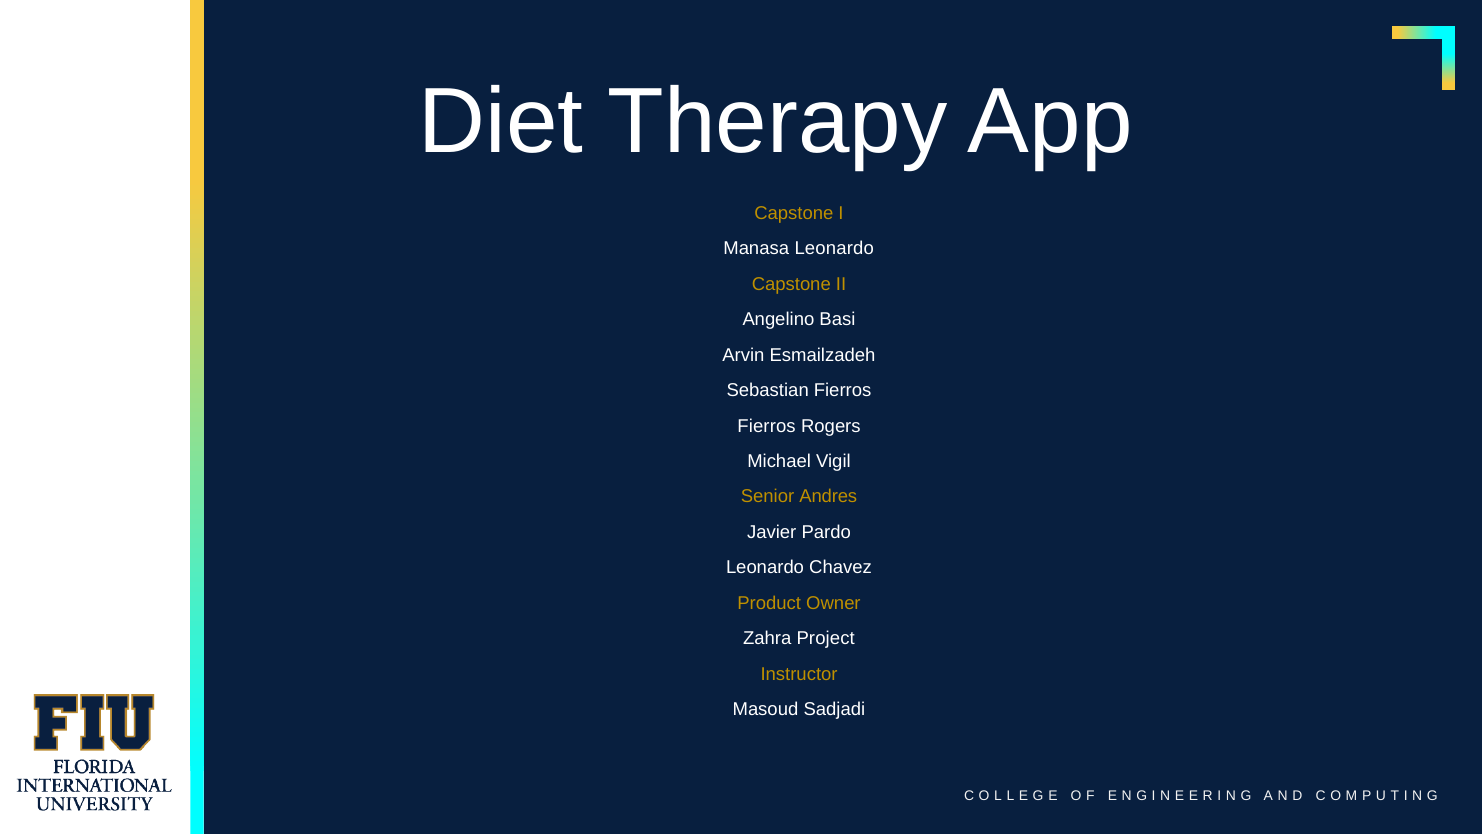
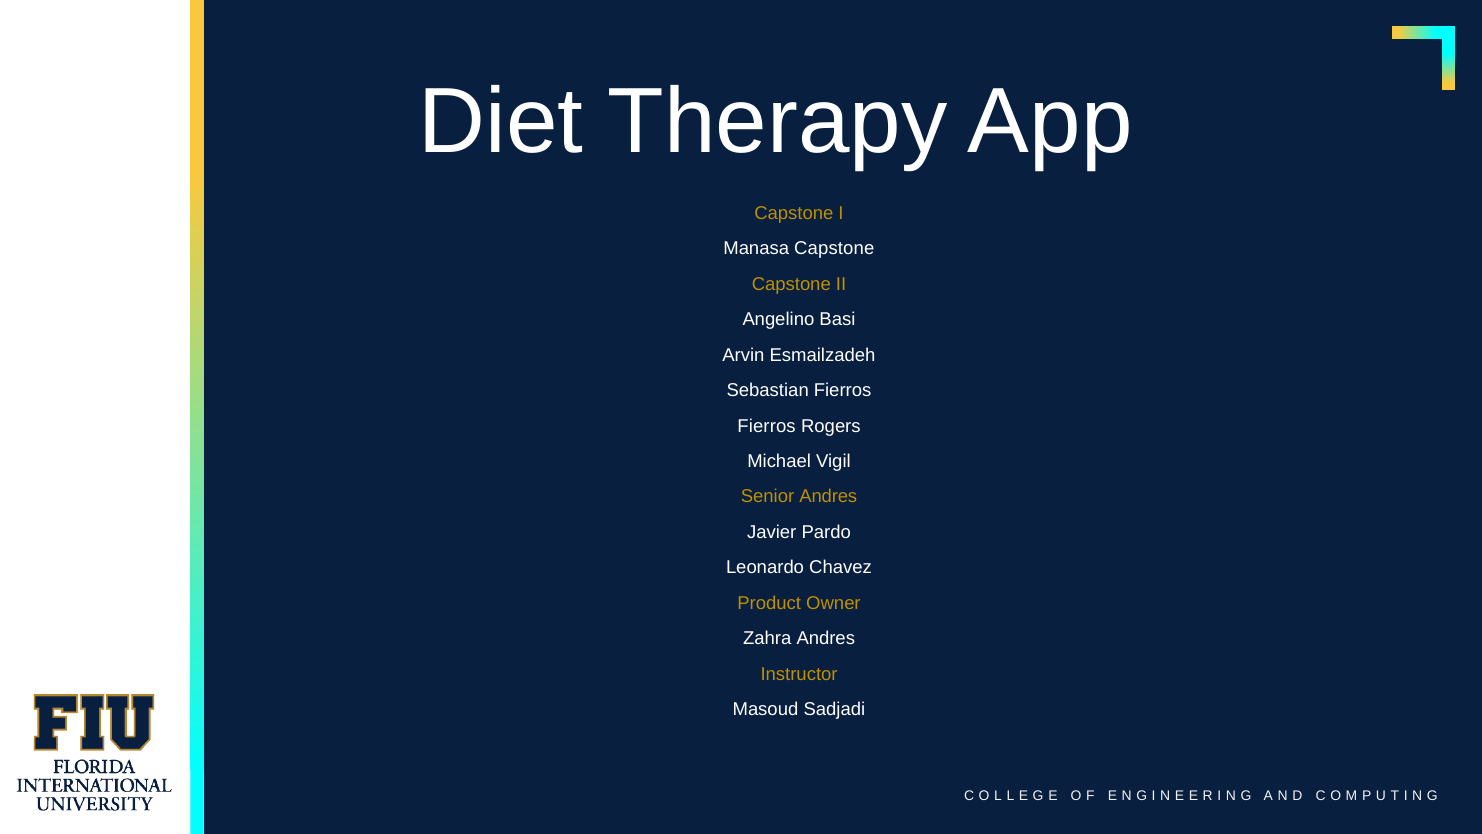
Manasa Leonardo: Leonardo -> Capstone
Zahra Project: Project -> Andres
